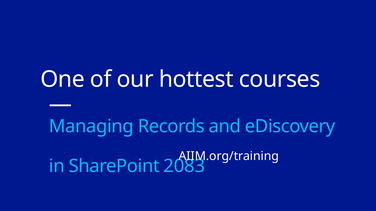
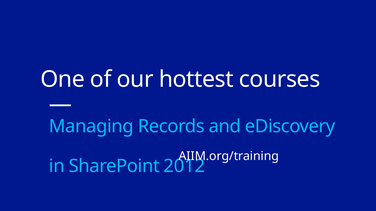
2083: 2083 -> 2012
